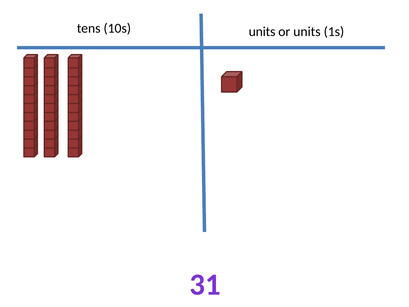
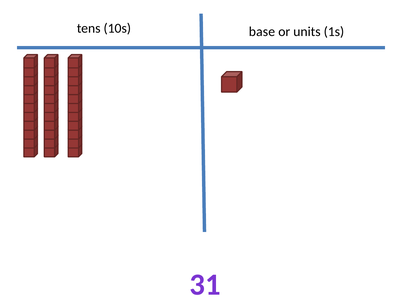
10s units: units -> base
